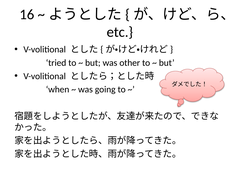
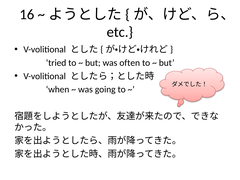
other: other -> often
